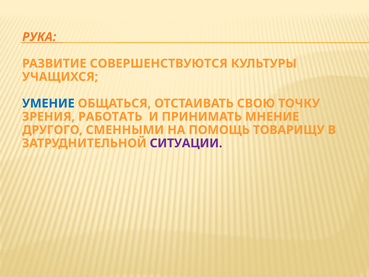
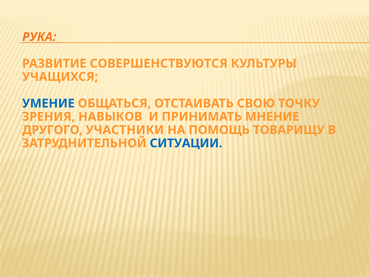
РАБОТАТЬ: РАБОТАТЬ -> НАВЫКОВ
СМЕННЫМИ: СМЕННЫМИ -> УЧАСТНИКИ
СИТУАЦИИ colour: purple -> blue
